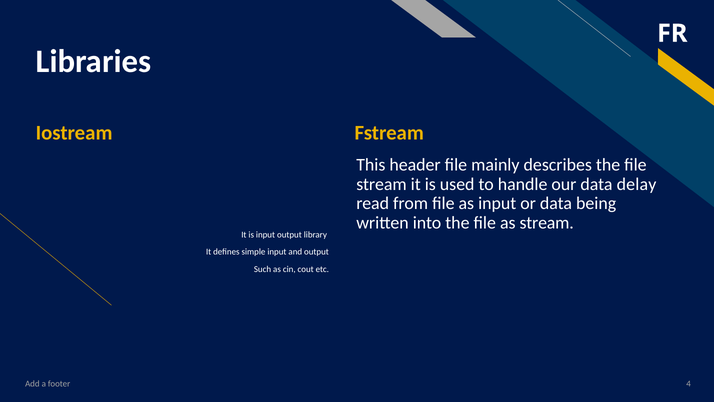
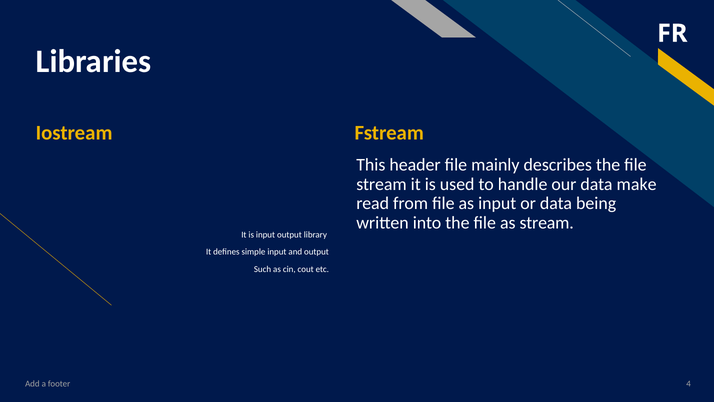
delay: delay -> make
